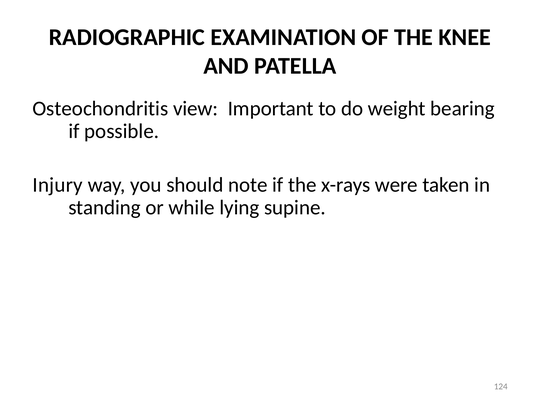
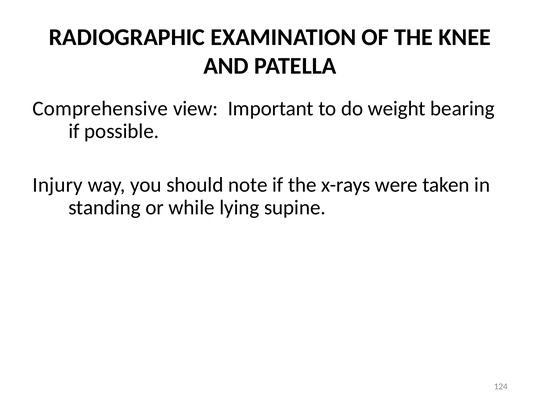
Osteochondritis: Osteochondritis -> Comprehensive
